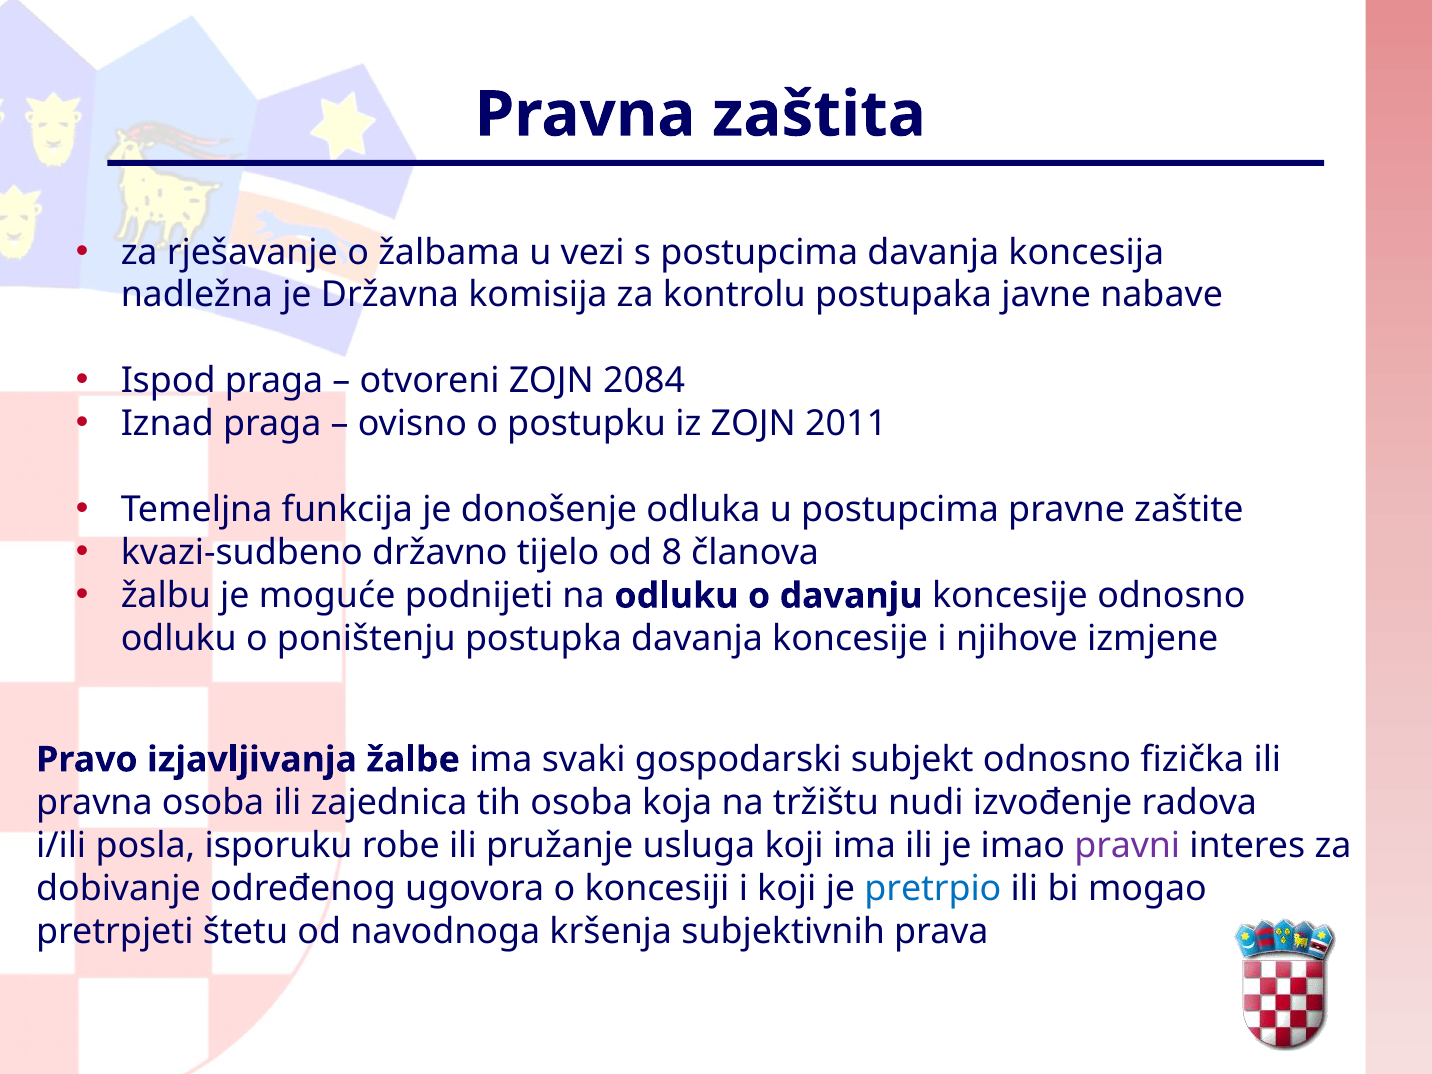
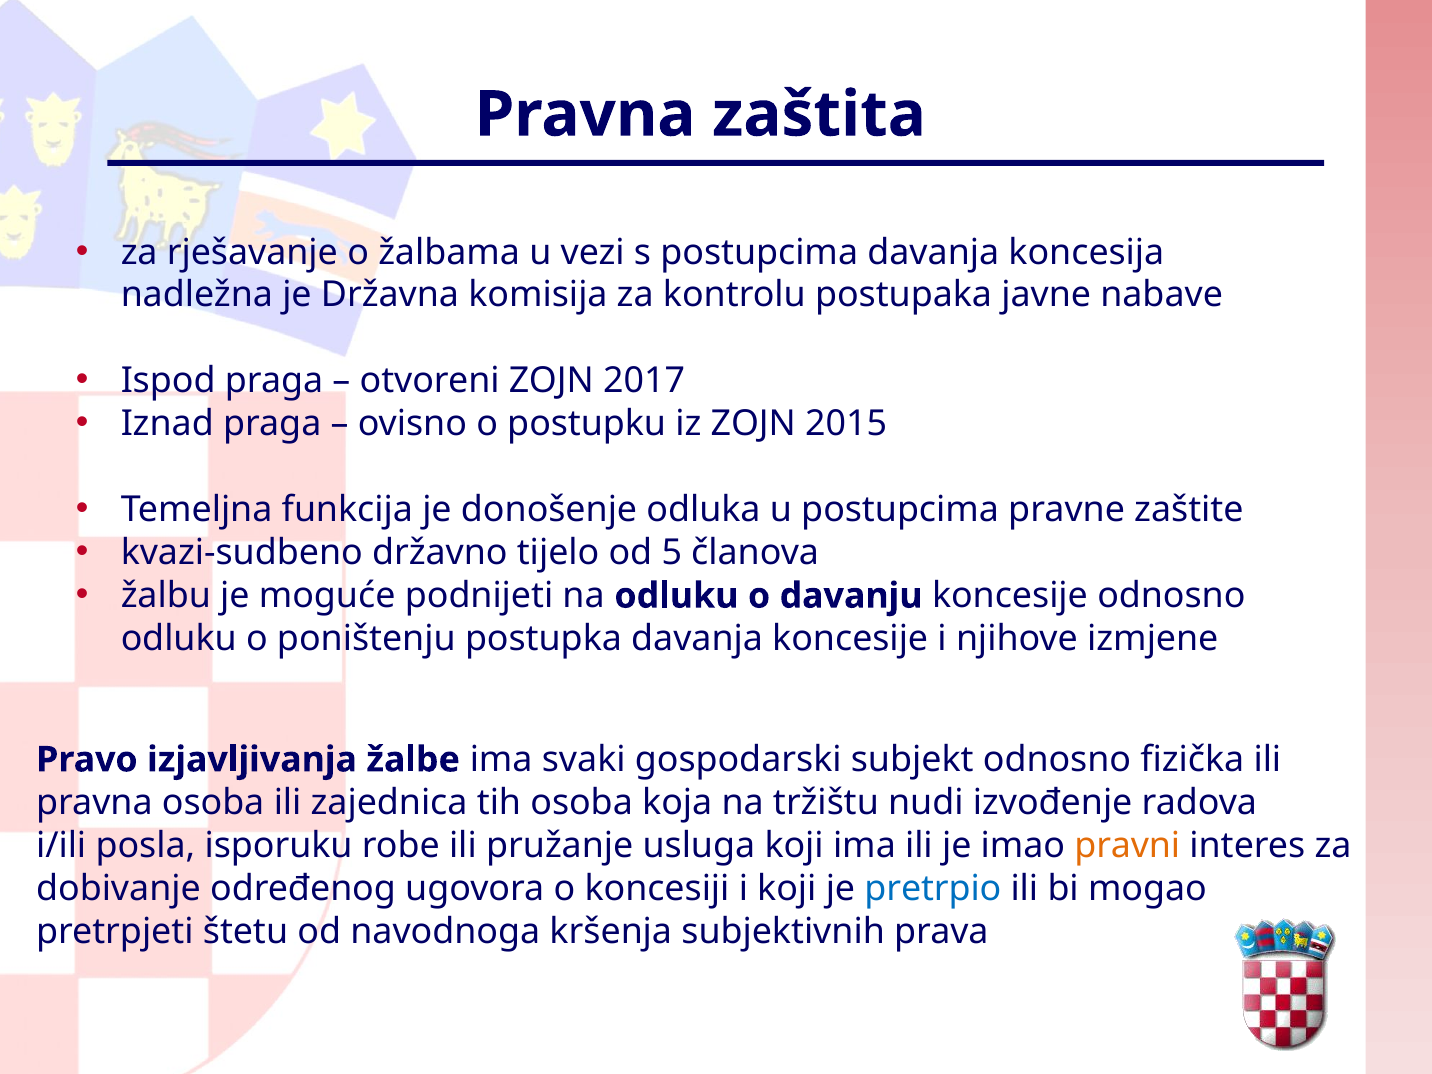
2084: 2084 -> 2017
2011: 2011 -> 2015
8: 8 -> 5
pravni colour: purple -> orange
